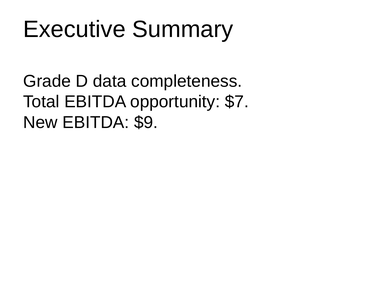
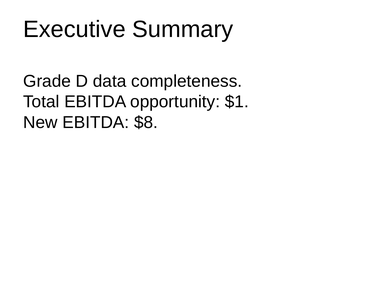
$7: $7 -> $1
$9: $9 -> $8
